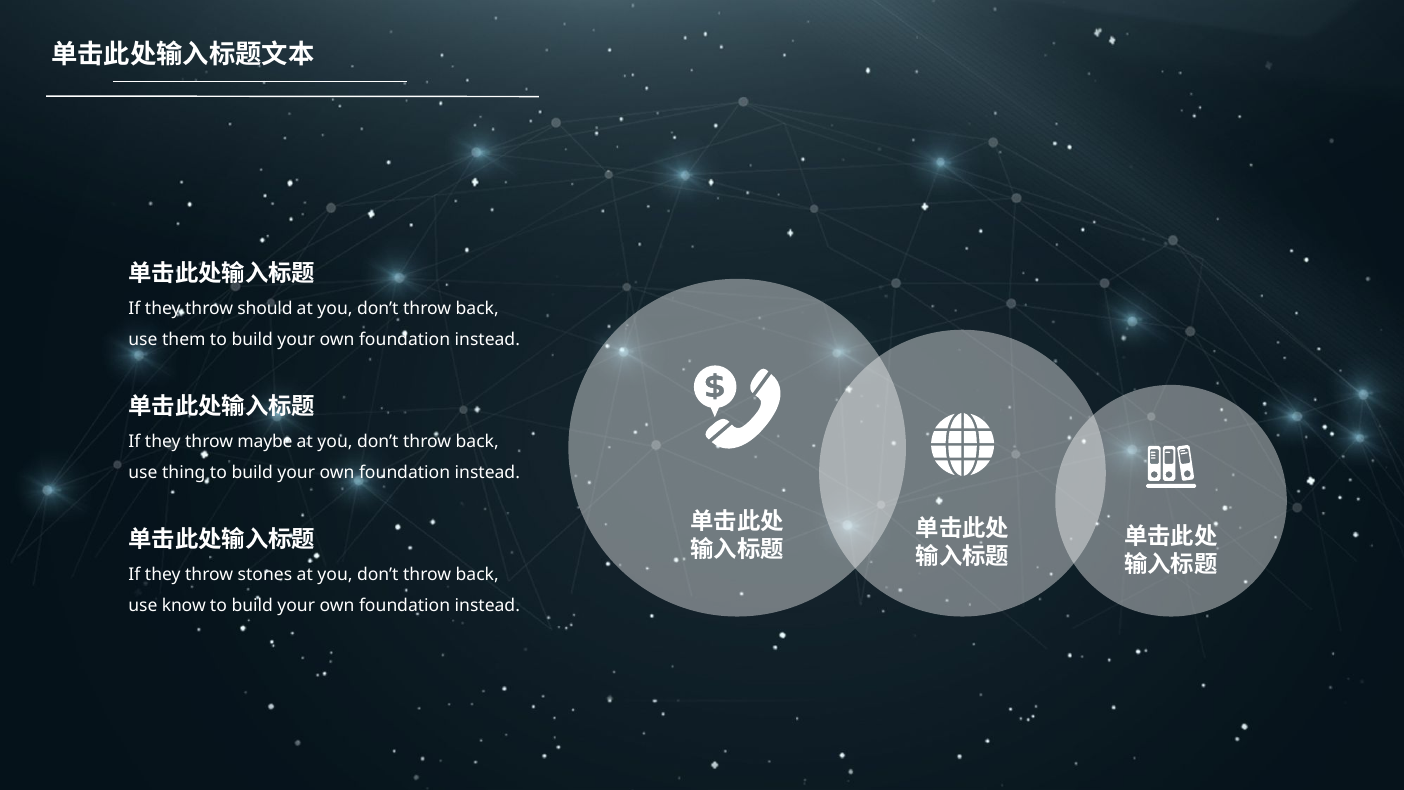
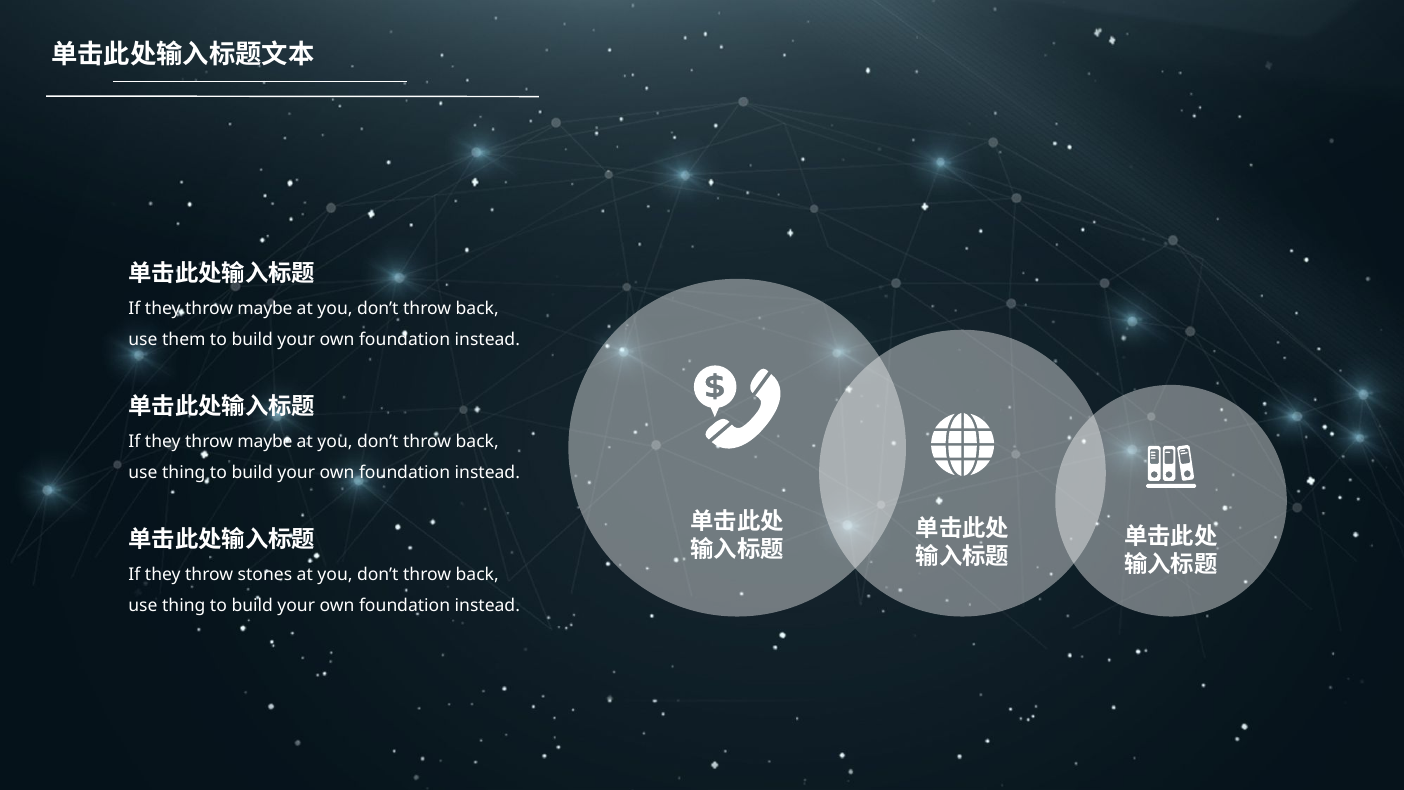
should at (265, 308): should -> maybe
know at (184, 606): know -> thing
